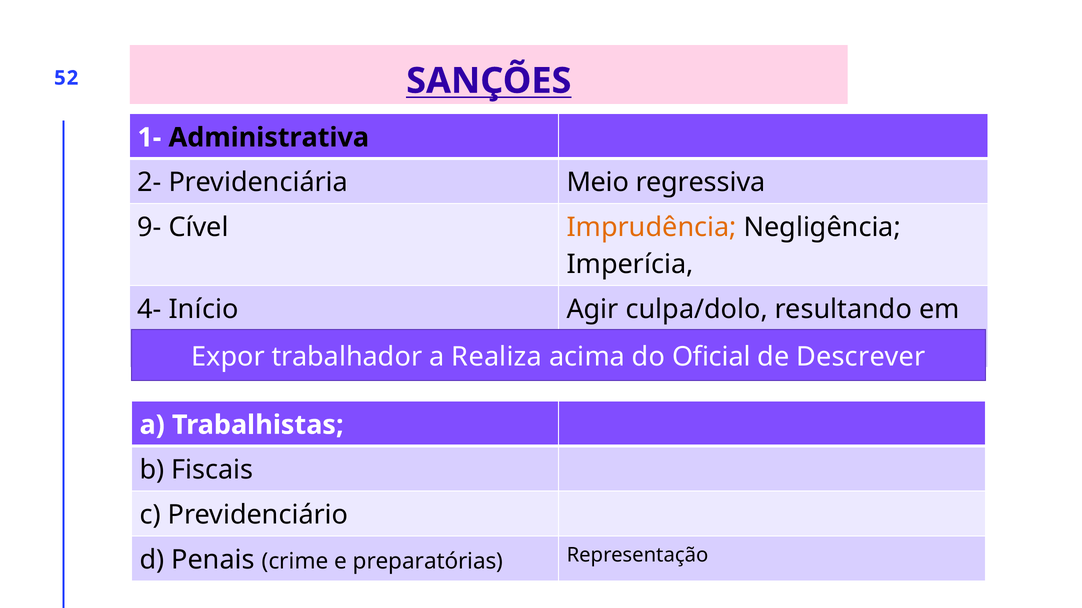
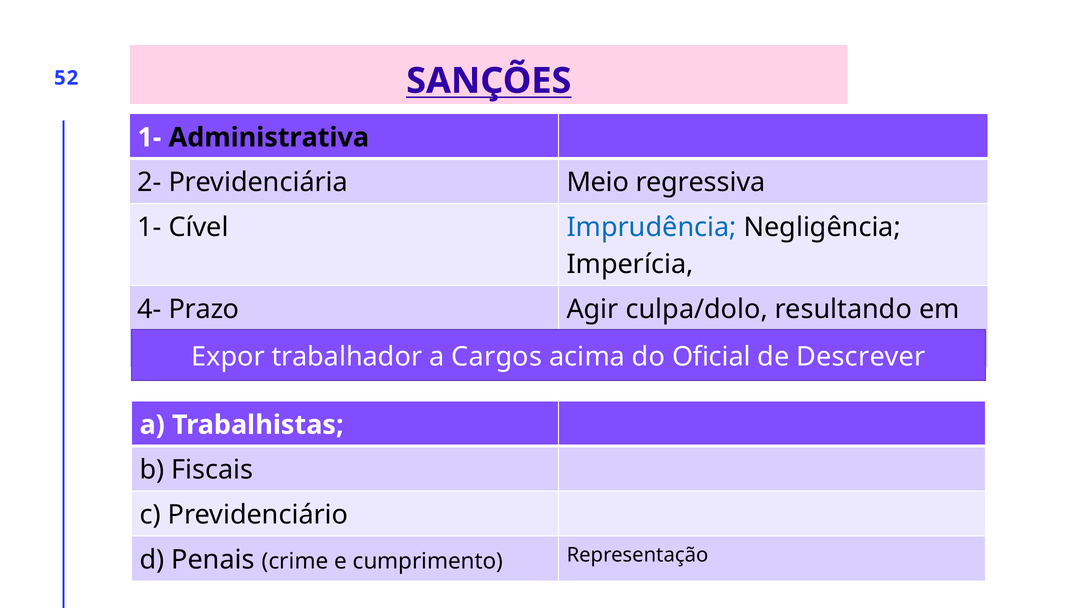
9- at (150, 228): 9- -> 1-
Imprudência colour: orange -> blue
Início: Início -> Prazo
Realiza: Realiza -> Cargos
preparatórias: preparatórias -> cumprimento
